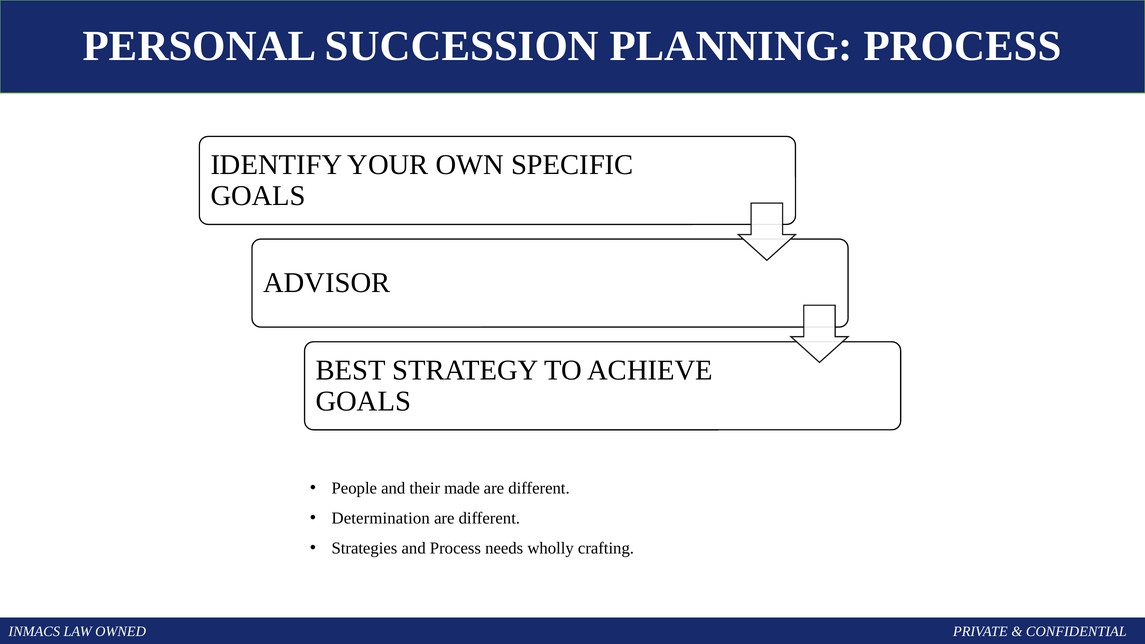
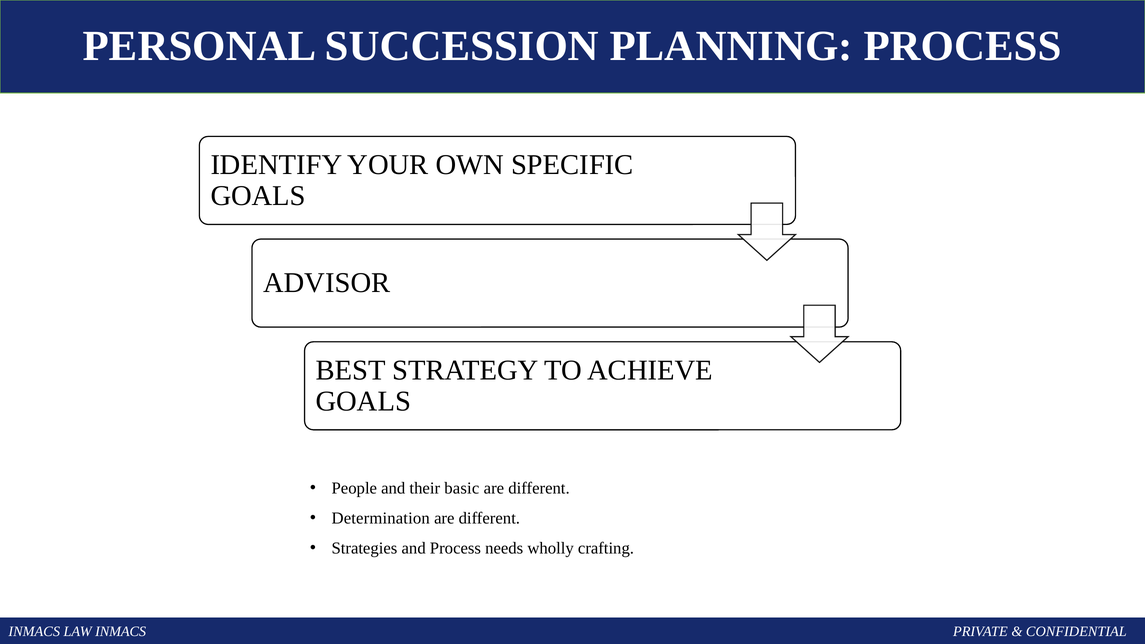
made: made -> basic
LAW OWNED: OWNED -> INMACS
